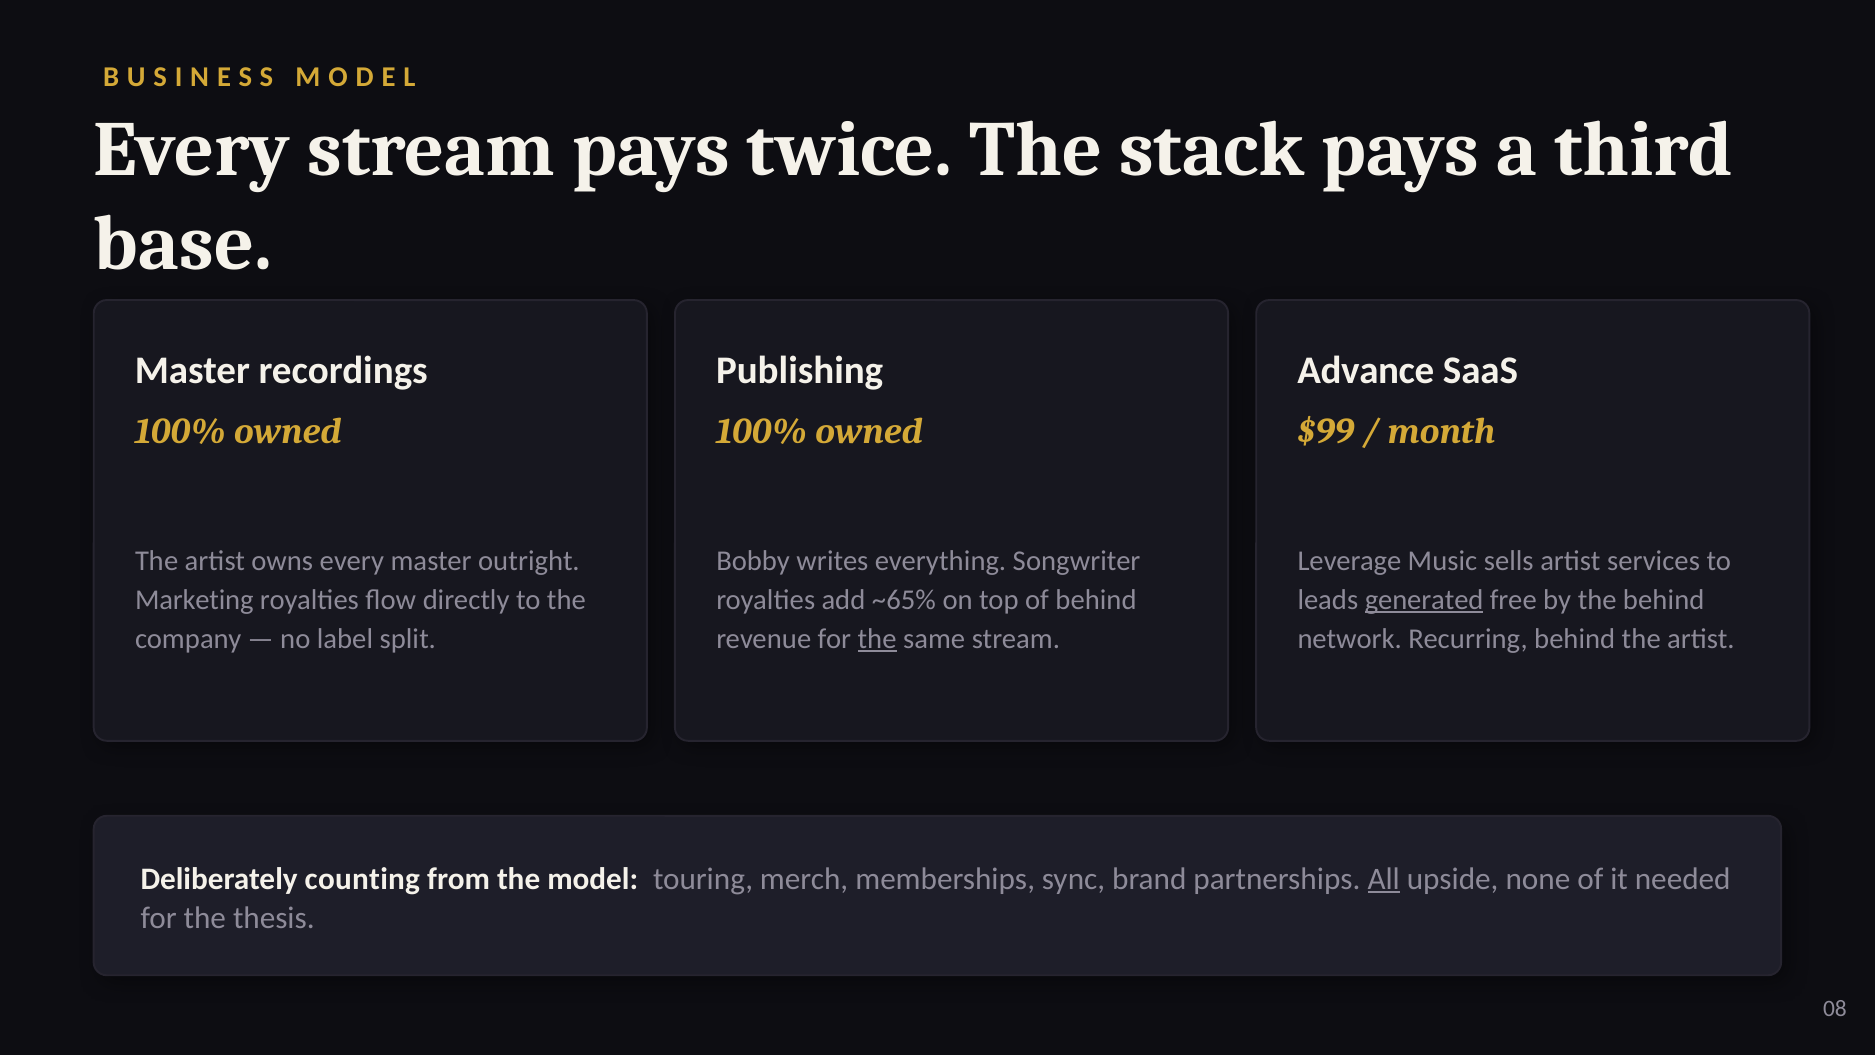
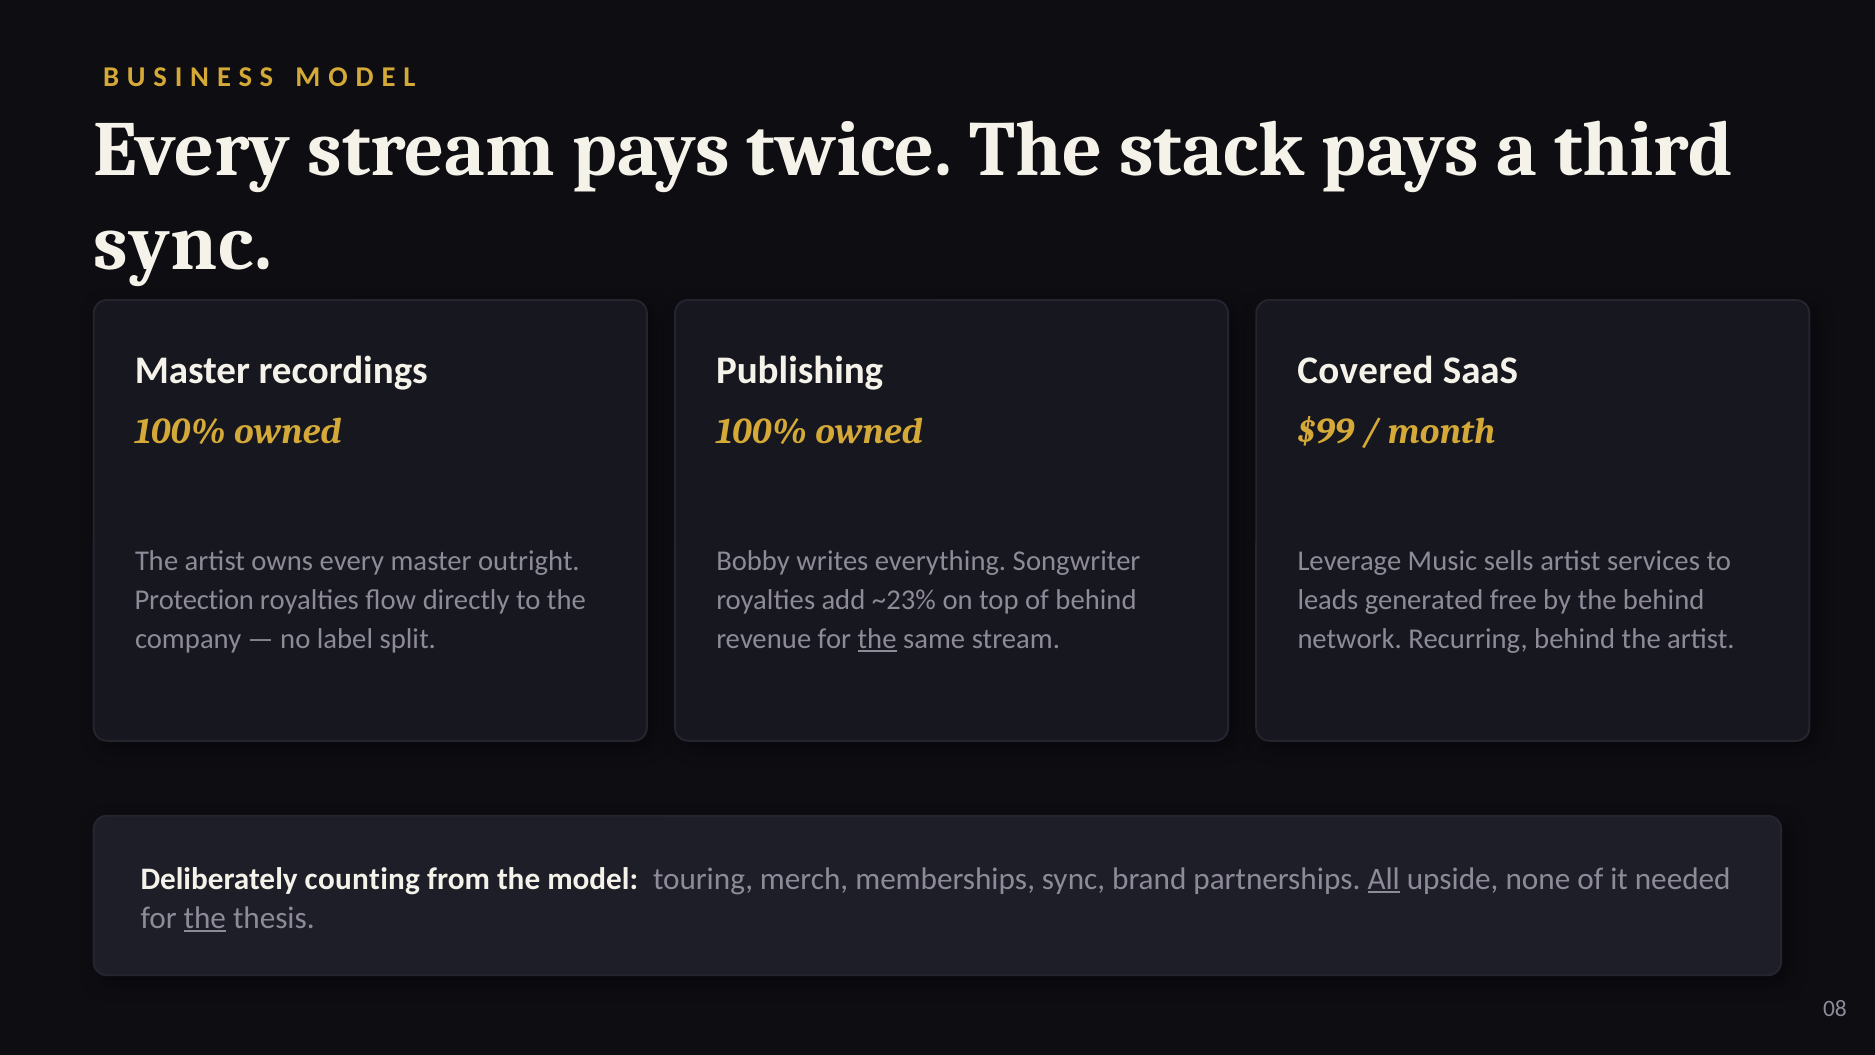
base at (183, 244): base -> sync
Advance: Advance -> Covered
Marketing: Marketing -> Protection
~65%: ~65% -> ~23%
generated underline: present -> none
the at (205, 918) underline: none -> present
